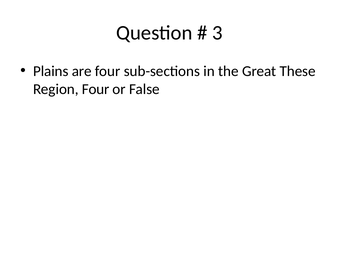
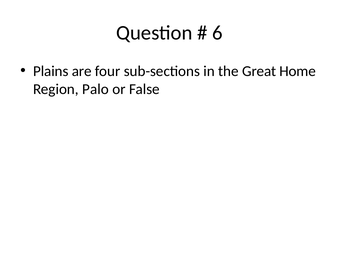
3: 3 -> 6
These: These -> Home
Region Four: Four -> Palo
